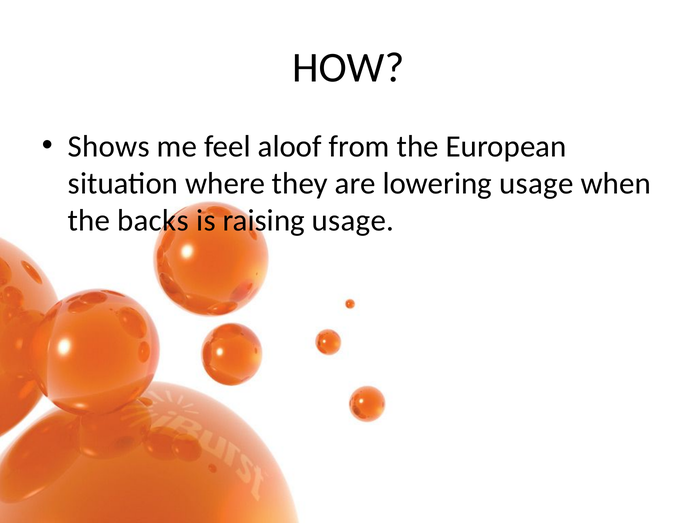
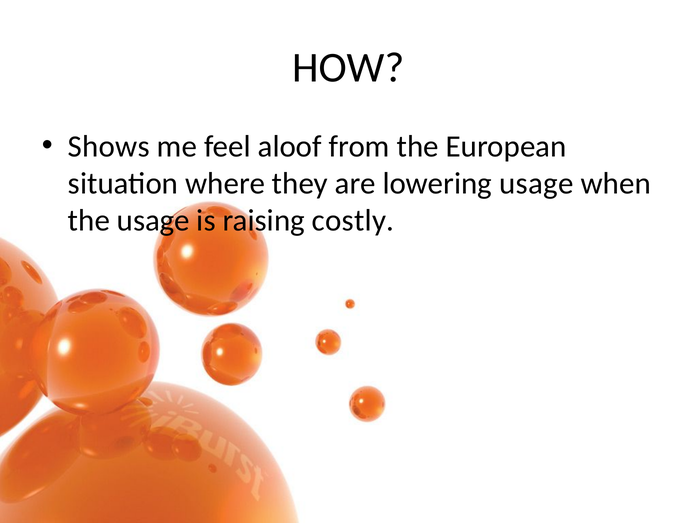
the backs: backs -> usage
raising usage: usage -> costly
